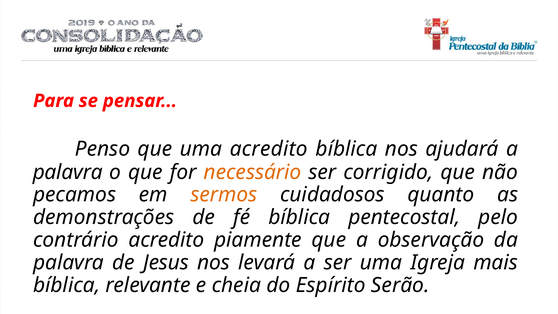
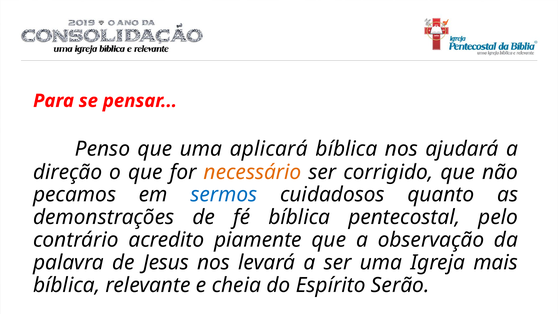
uma acredito: acredito -> aplicará
palavra at (68, 172): palavra -> direção
sermos colour: orange -> blue
